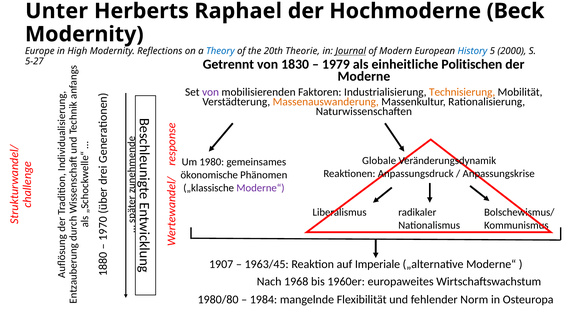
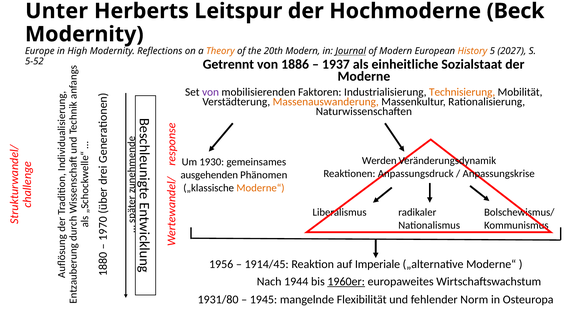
Raphael: Raphael -> Leitspur
Theory colour: blue -> orange
20th Theorie: Theorie -> Modern
History colour: blue -> orange
2000: 2000 -> 2027
5-27: 5-27 -> 5-52
1830: 1830 -> 1886
1979: 1979 -> 1937
Politischen: Politischen -> Sozialstaat
Globale: Globale -> Werden
1980: 1980 -> 1930
ökonomische: ökonomische -> ausgehenden
Moderne“ at (260, 188) colour: purple -> orange
1907: 1907 -> 1956
1963/45: 1963/45 -> 1914/45
1968: 1968 -> 1944
1960er underline: none -> present
1980/80: 1980/80 -> 1931/80
1984: 1984 -> 1945
